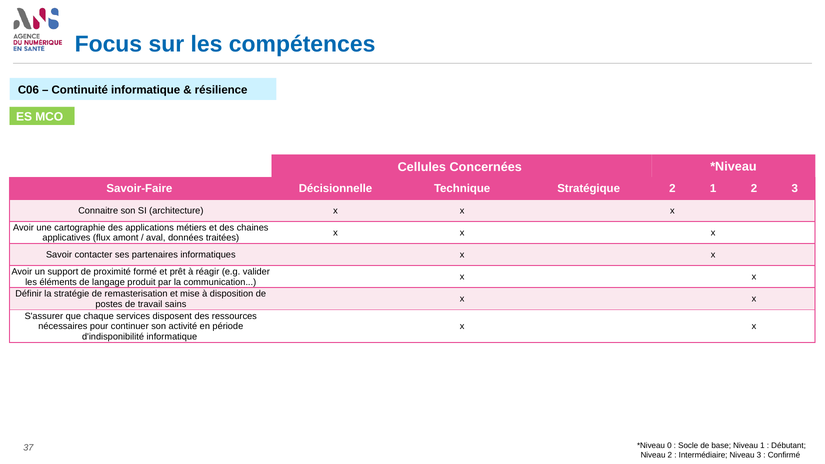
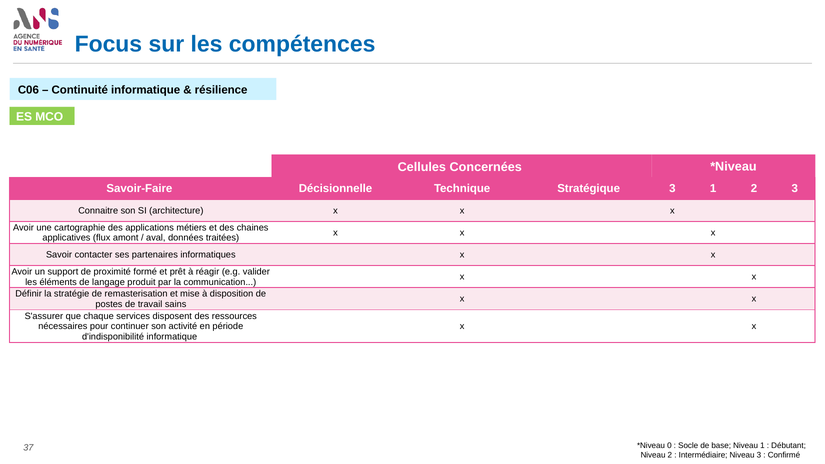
Stratégique 2: 2 -> 3
